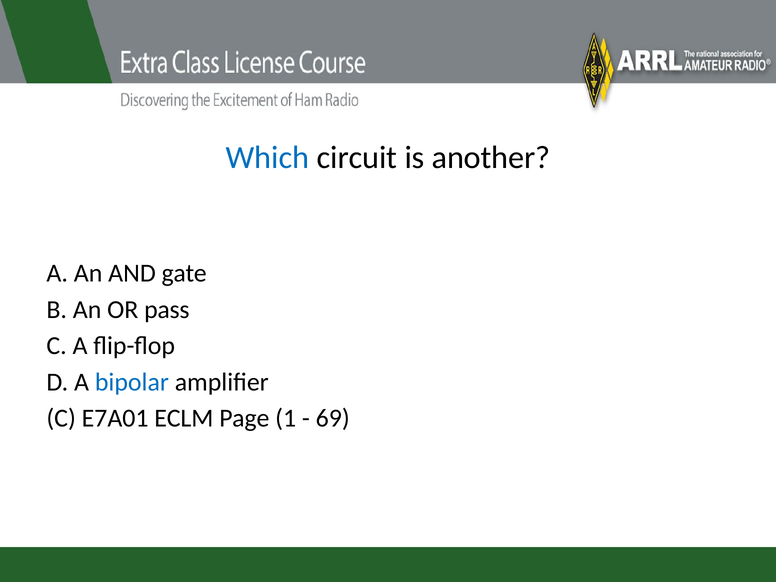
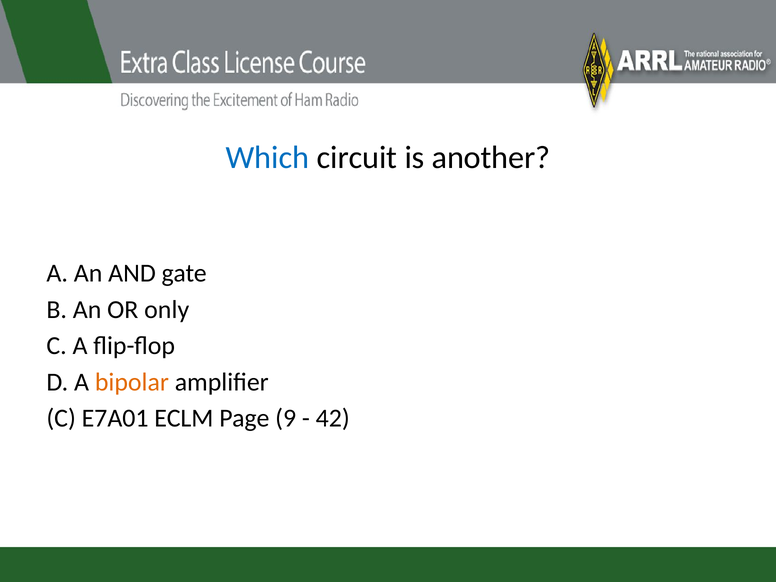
pass: pass -> only
bipolar colour: blue -> orange
1: 1 -> 9
69: 69 -> 42
